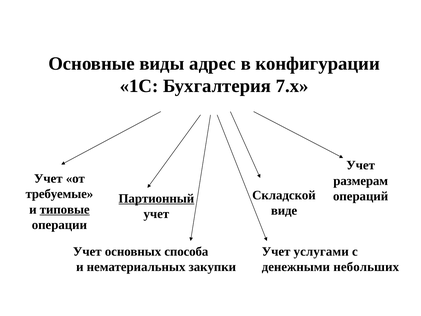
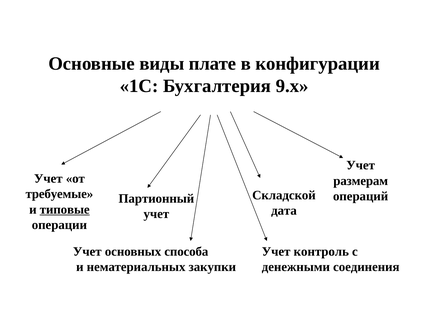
адрес: адрес -> плате
7.х: 7.х -> 9.х
Партионный underline: present -> none
виде: виде -> дата
услугами: услугами -> контроль
небольших: небольших -> соединения
